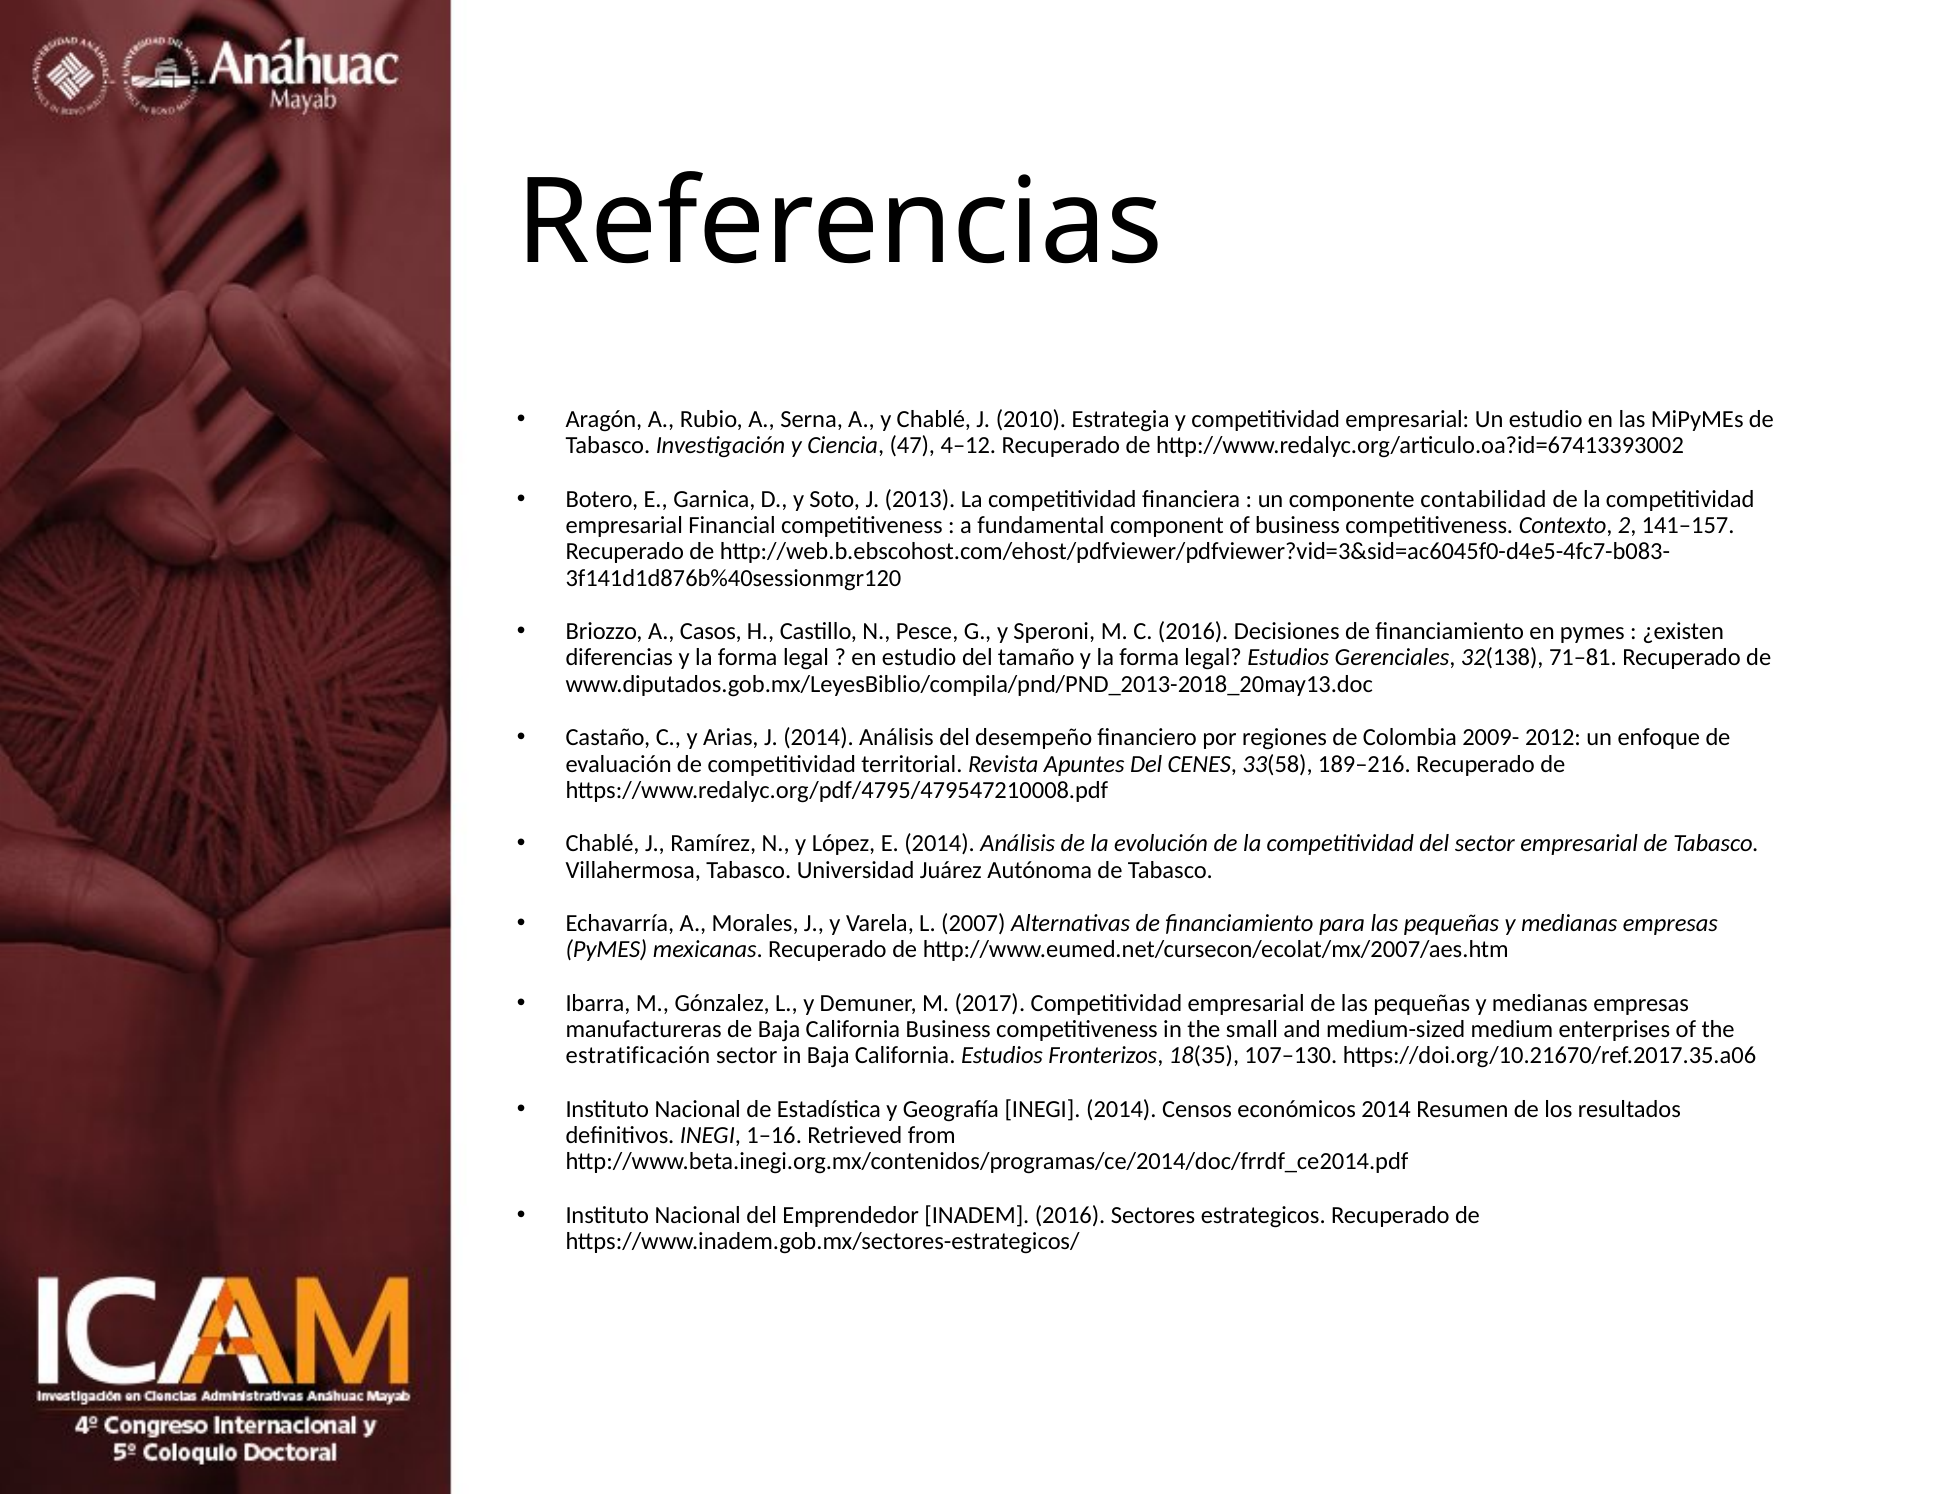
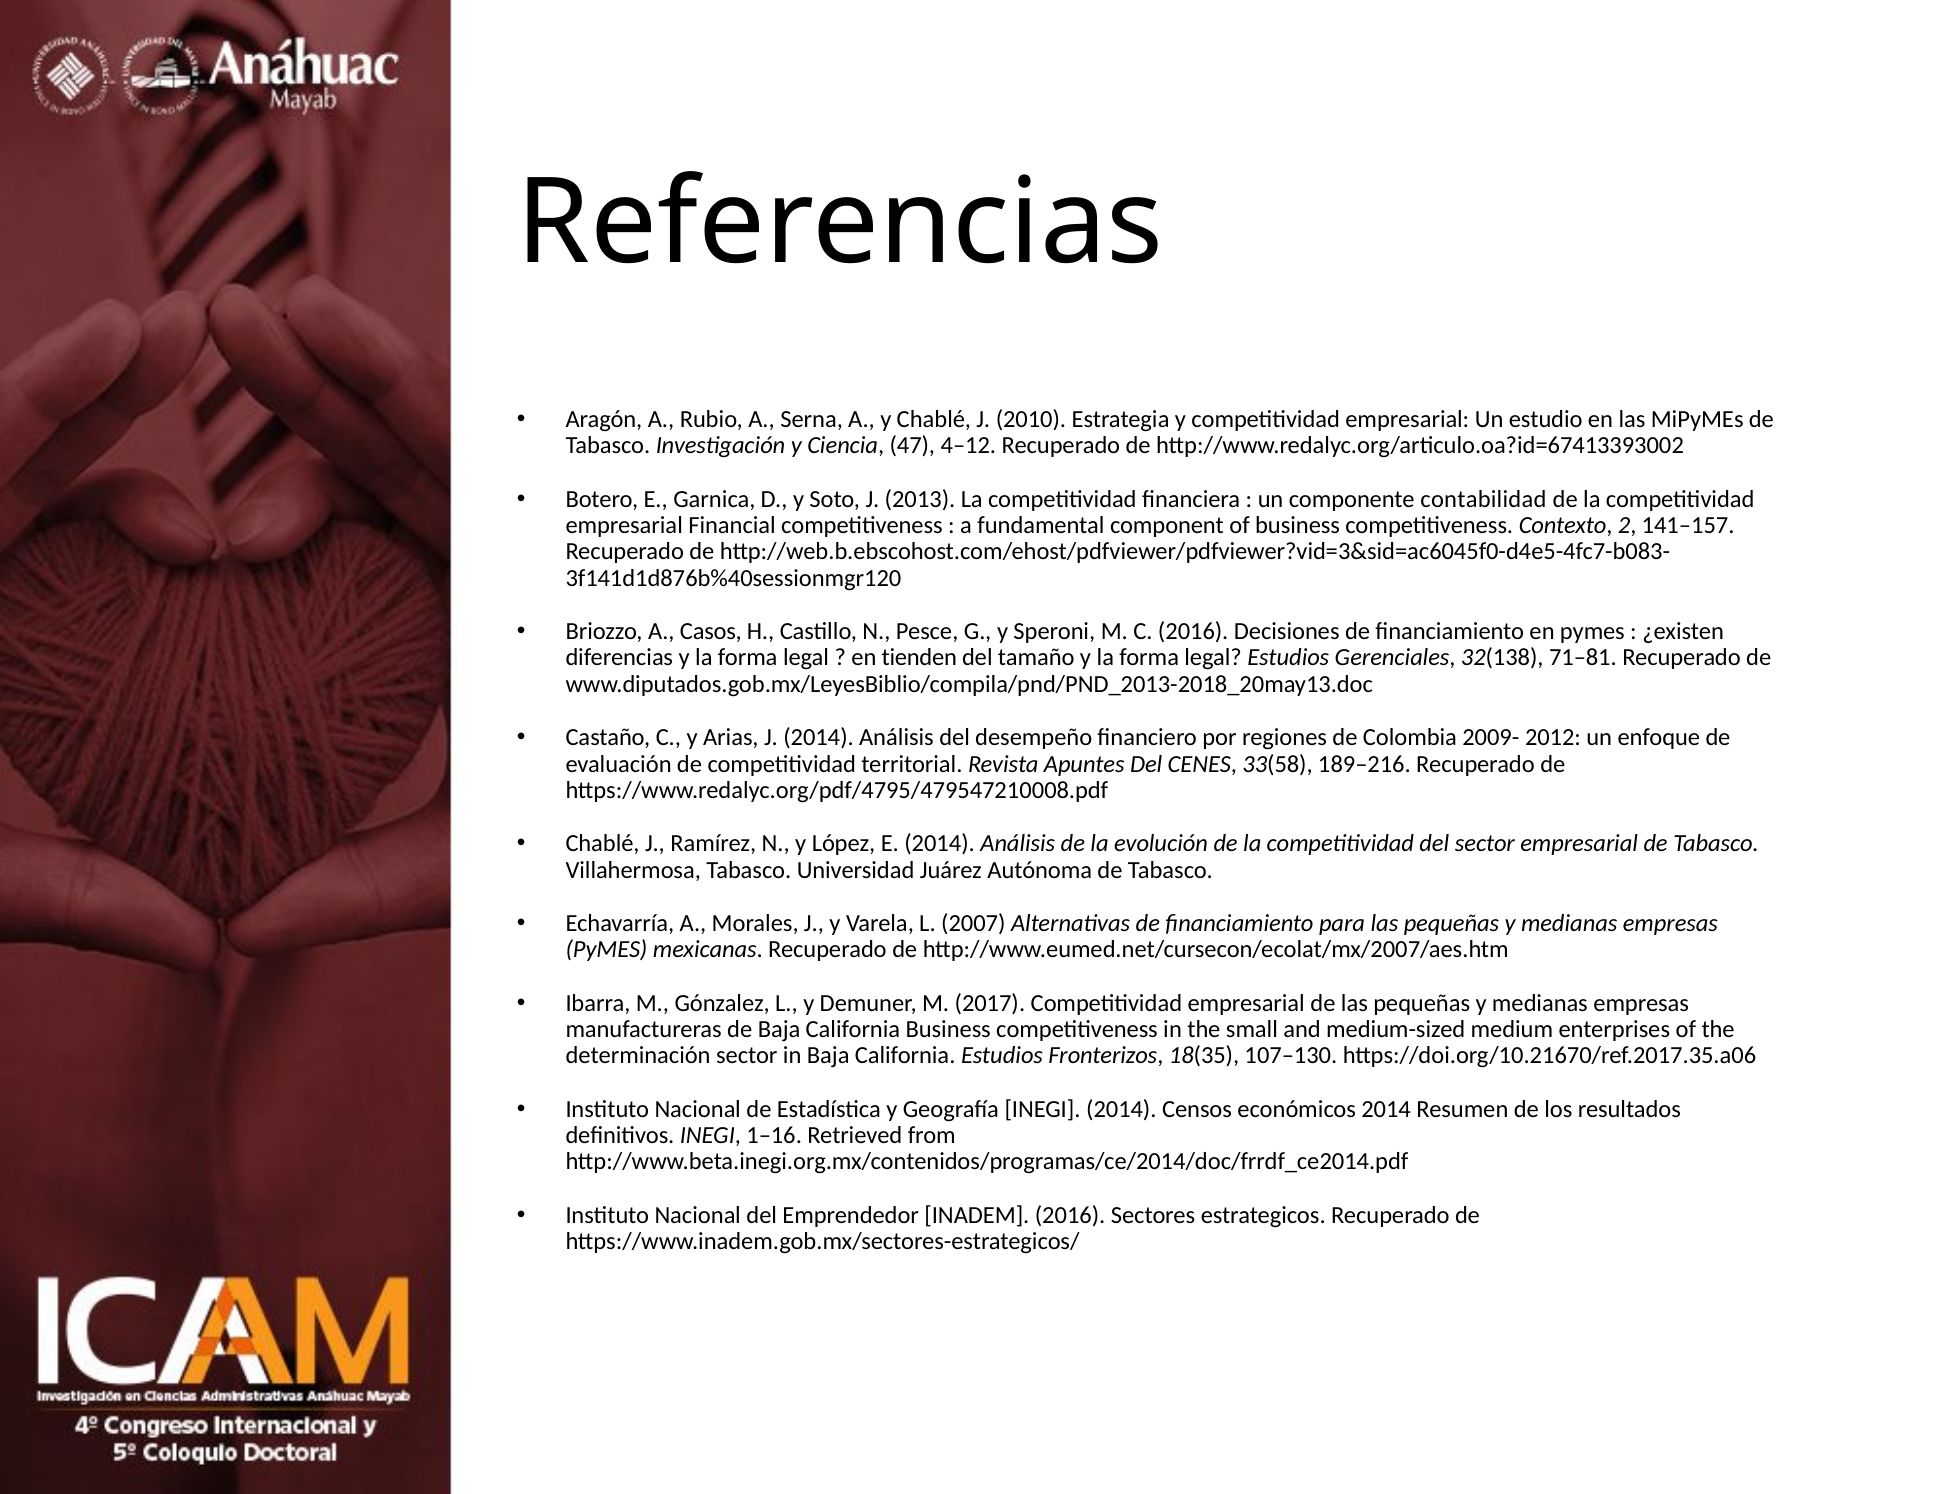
en estudio: estudio -> tienden
estratificación: estratificación -> determinación
